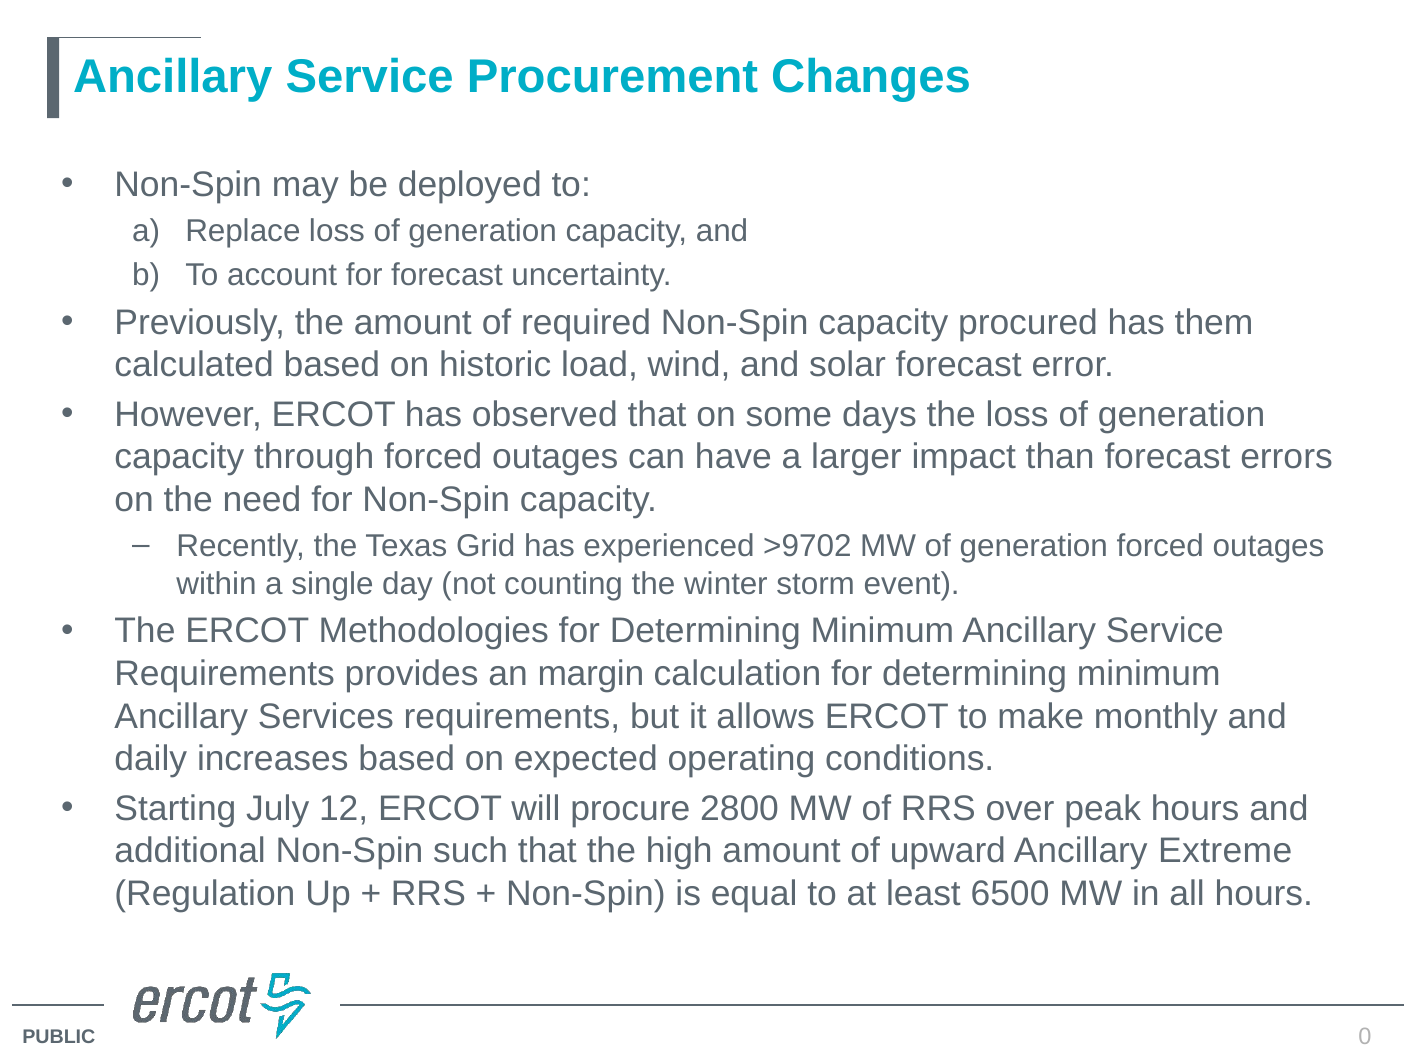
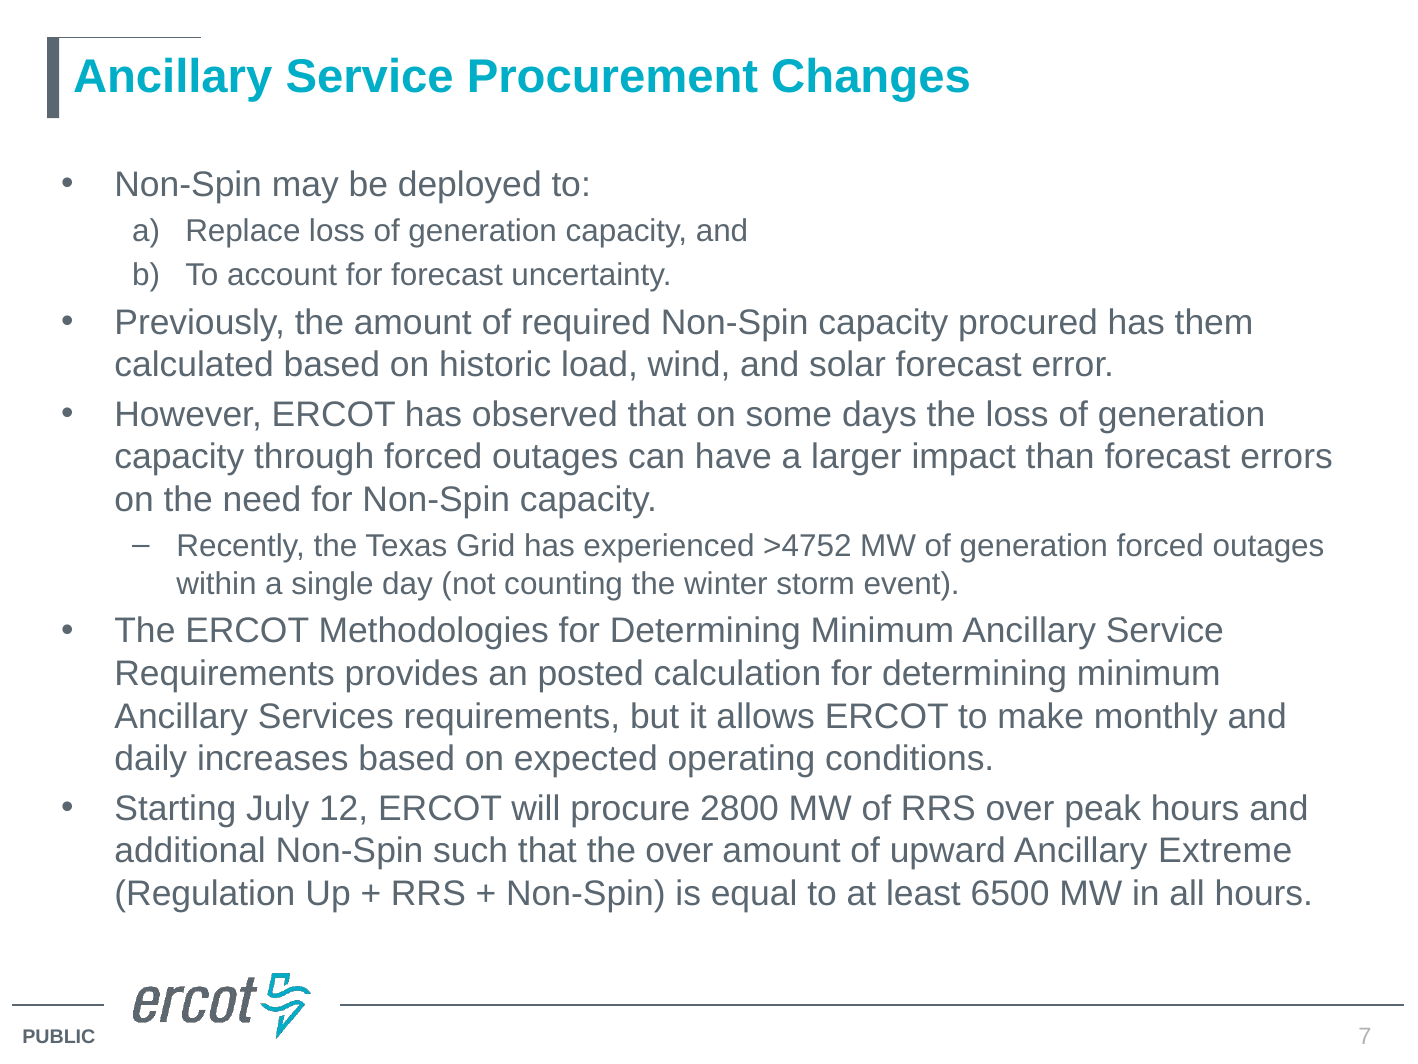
>9702: >9702 -> >4752
margin: margin -> posted
the high: high -> over
0: 0 -> 7
